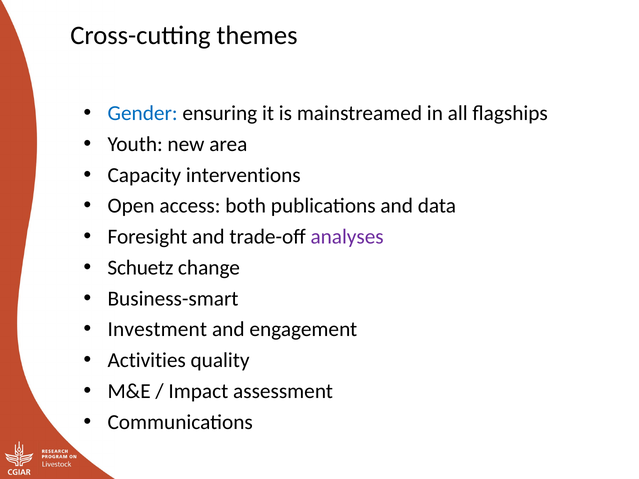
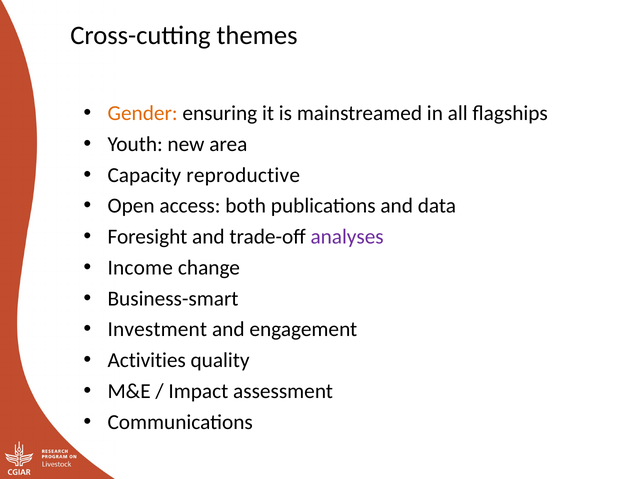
Gender colour: blue -> orange
interventions: interventions -> reproductive
Schuetz: Schuetz -> Income
